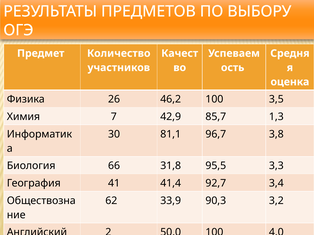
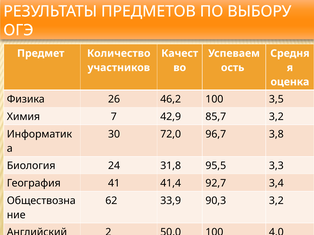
85,7 1,3: 1,3 -> 3,2
81,1: 81,1 -> 72,0
66: 66 -> 24
